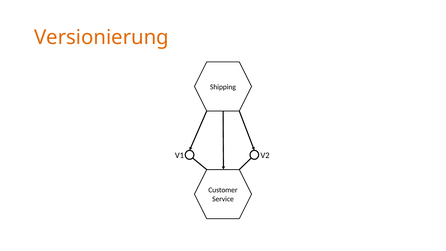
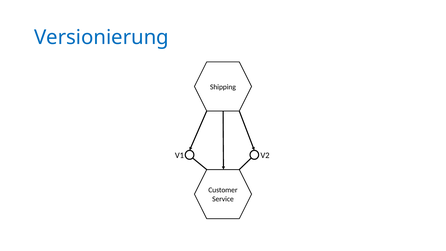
Versionierung colour: orange -> blue
